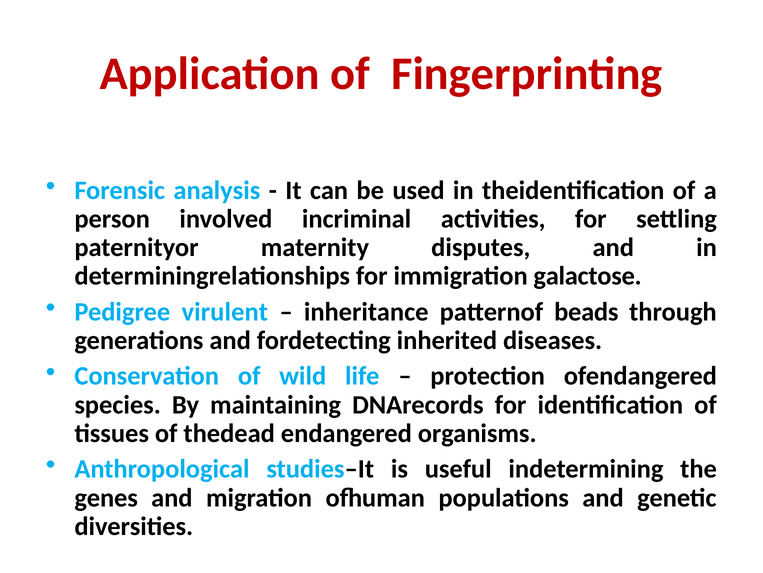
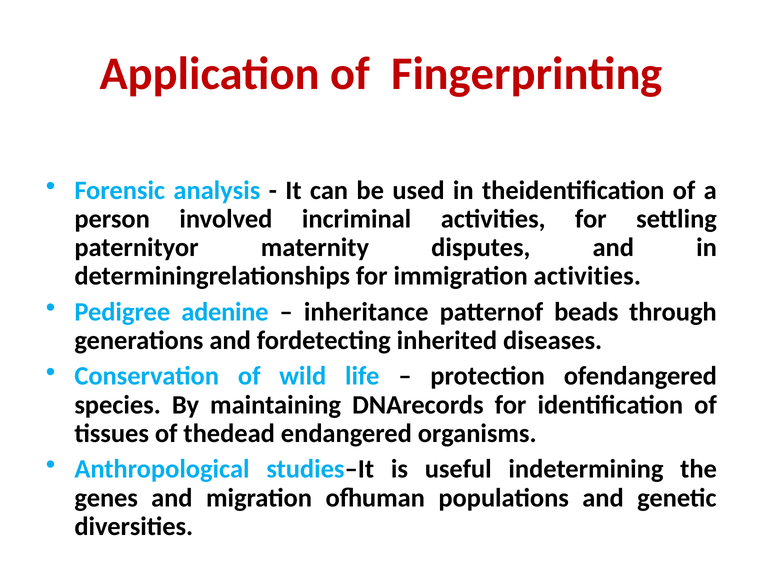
immigration galactose: galactose -> activities
virulent: virulent -> adenine
